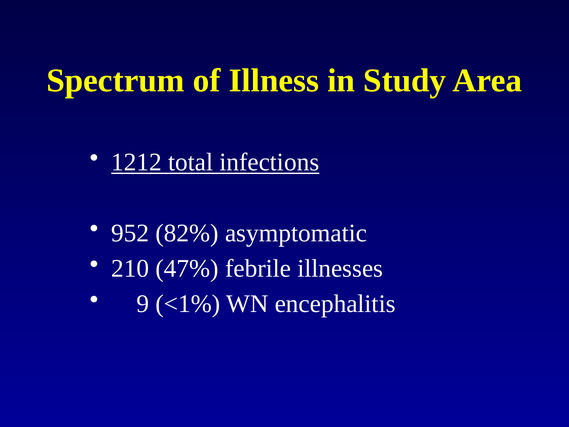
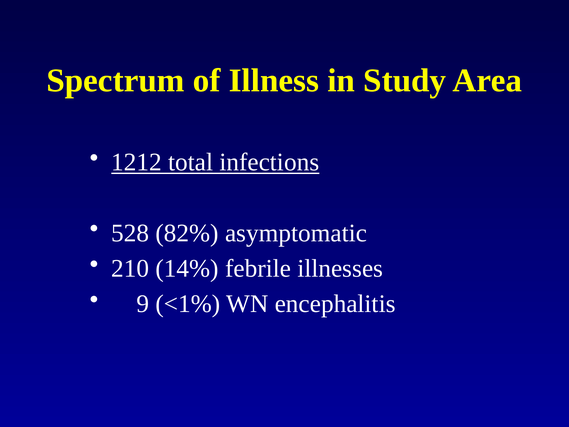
952: 952 -> 528
47%: 47% -> 14%
